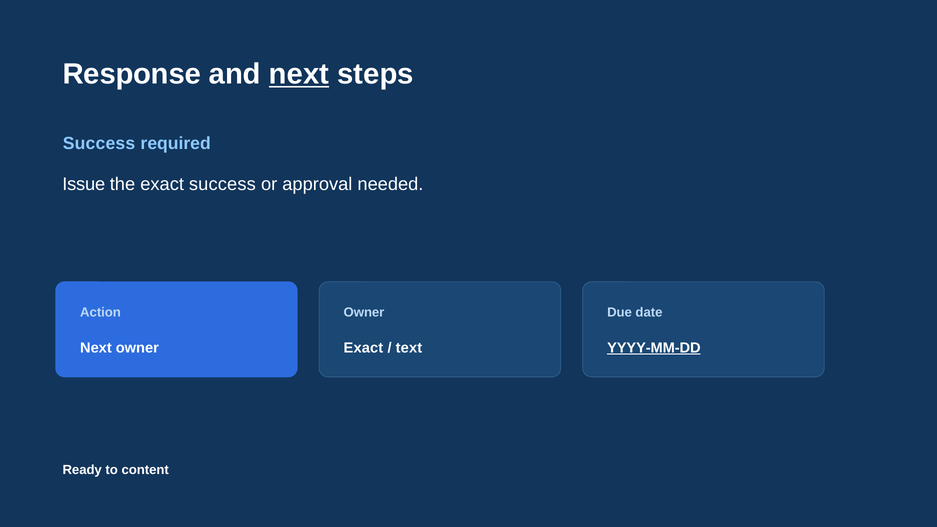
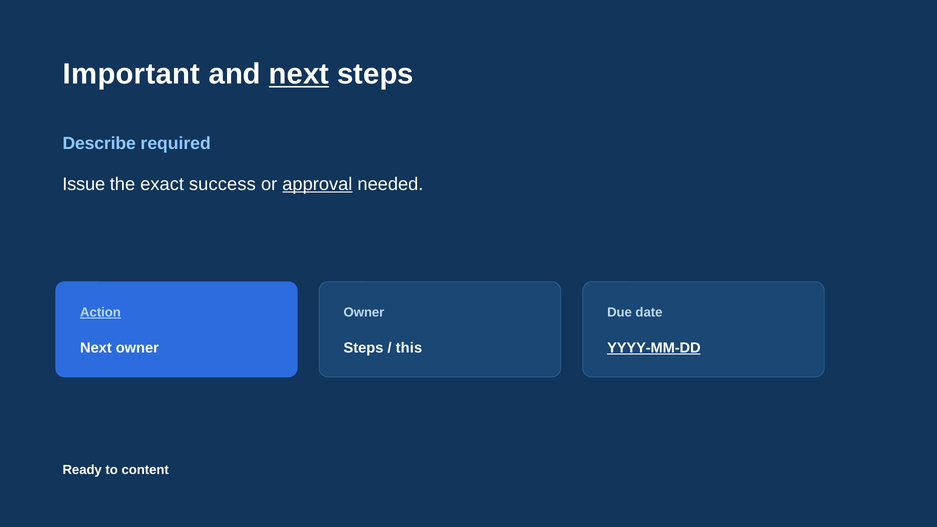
Response: Response -> Important
Success at (99, 143): Success -> Describe
approval underline: none -> present
Action underline: none -> present
Exact at (363, 348): Exact -> Steps
text: text -> this
